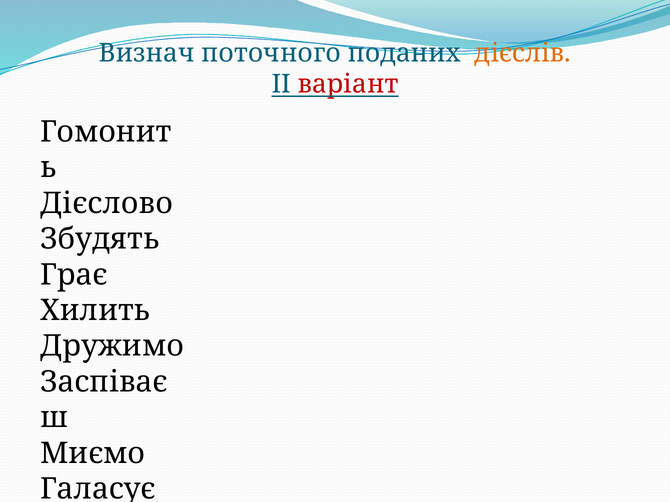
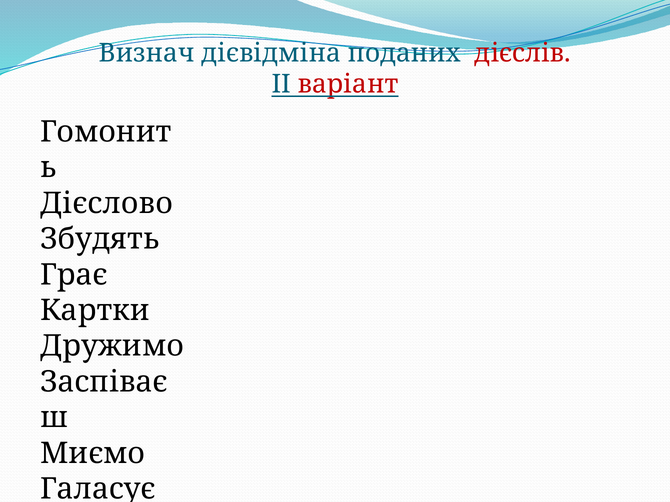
поточного: поточного -> дієвідміна
дієслів colour: orange -> red
Хилить: Хилить -> Картки
